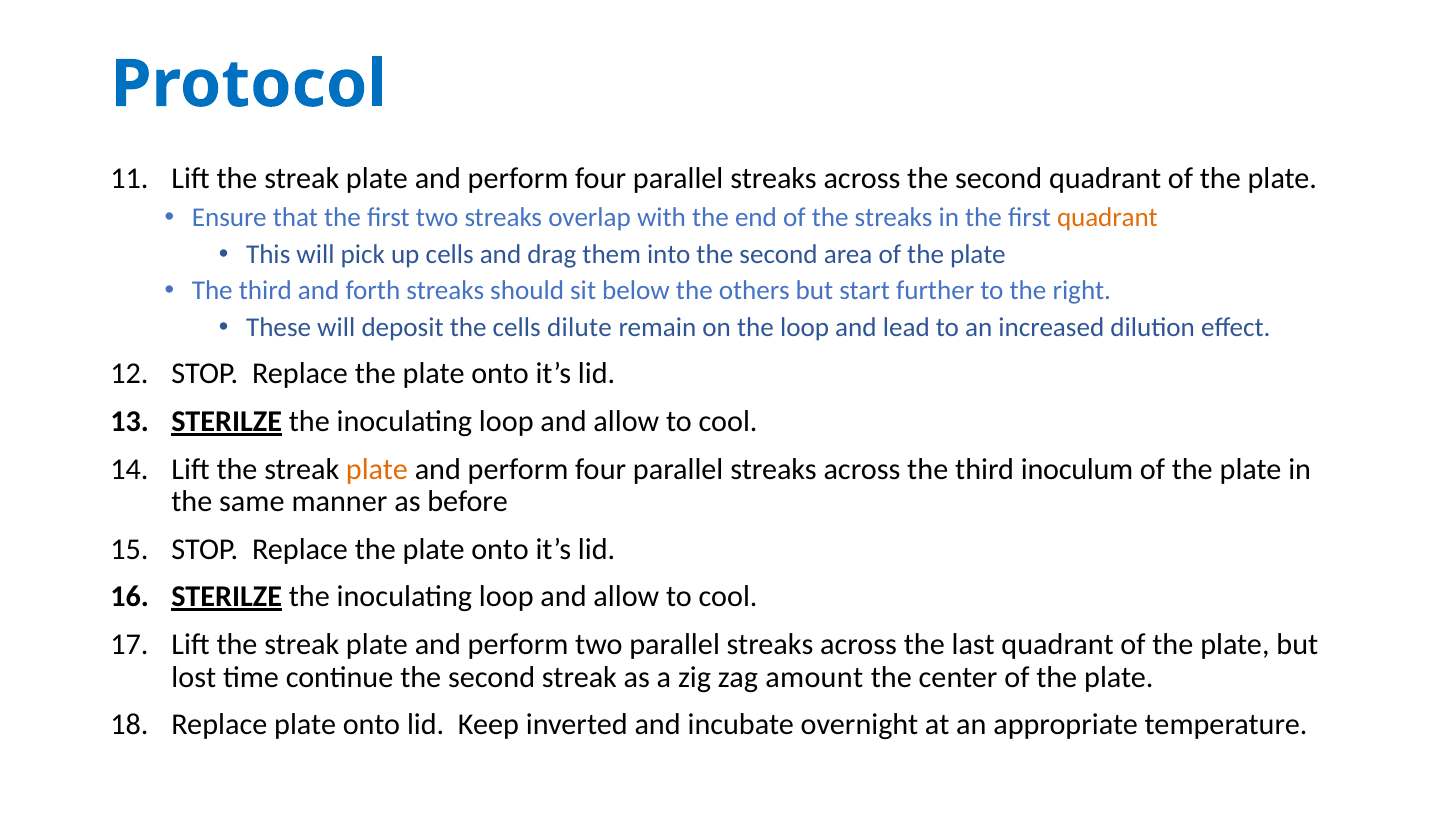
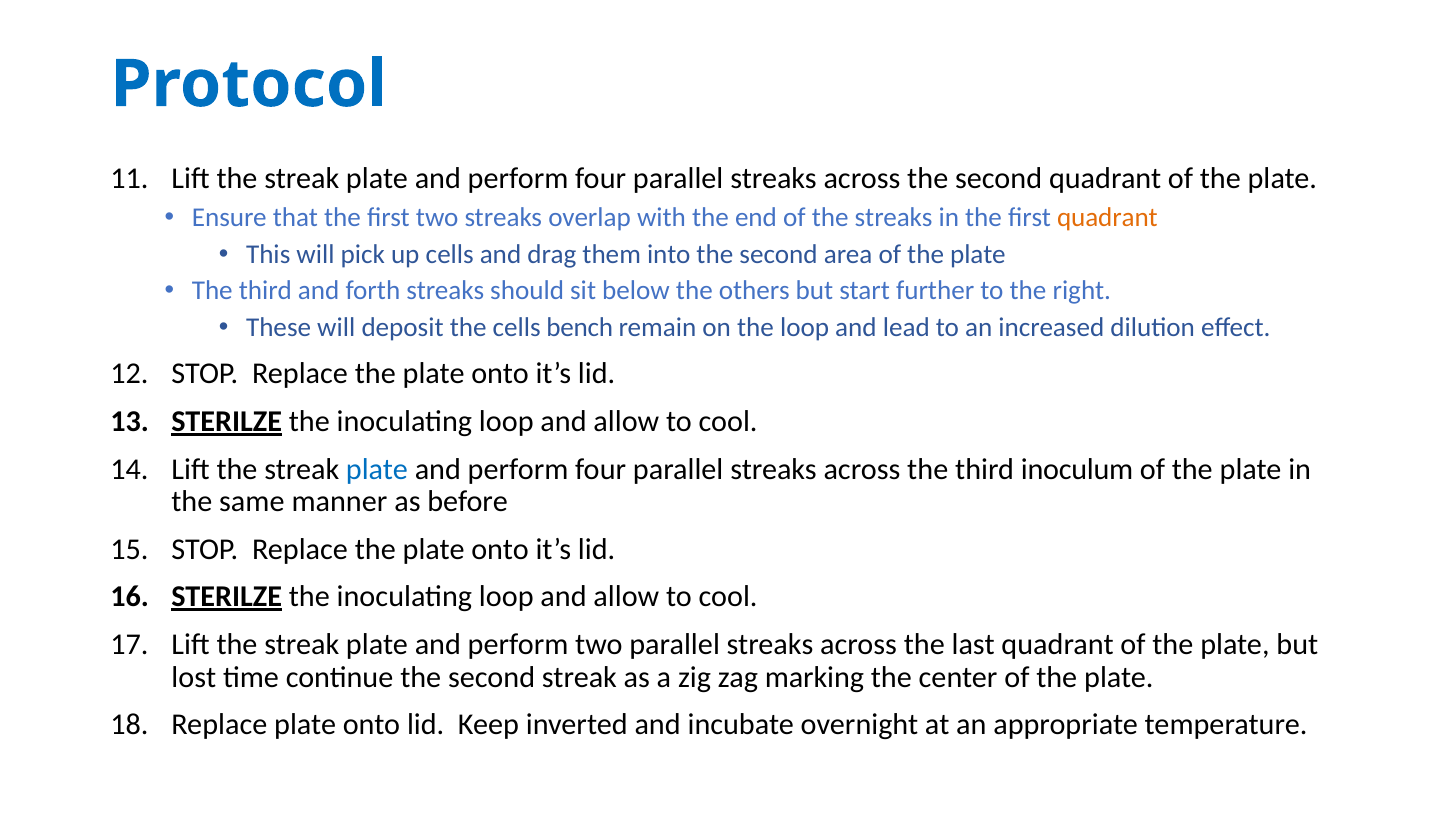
dilute: dilute -> bench
plate at (377, 469) colour: orange -> blue
amount: amount -> marking
